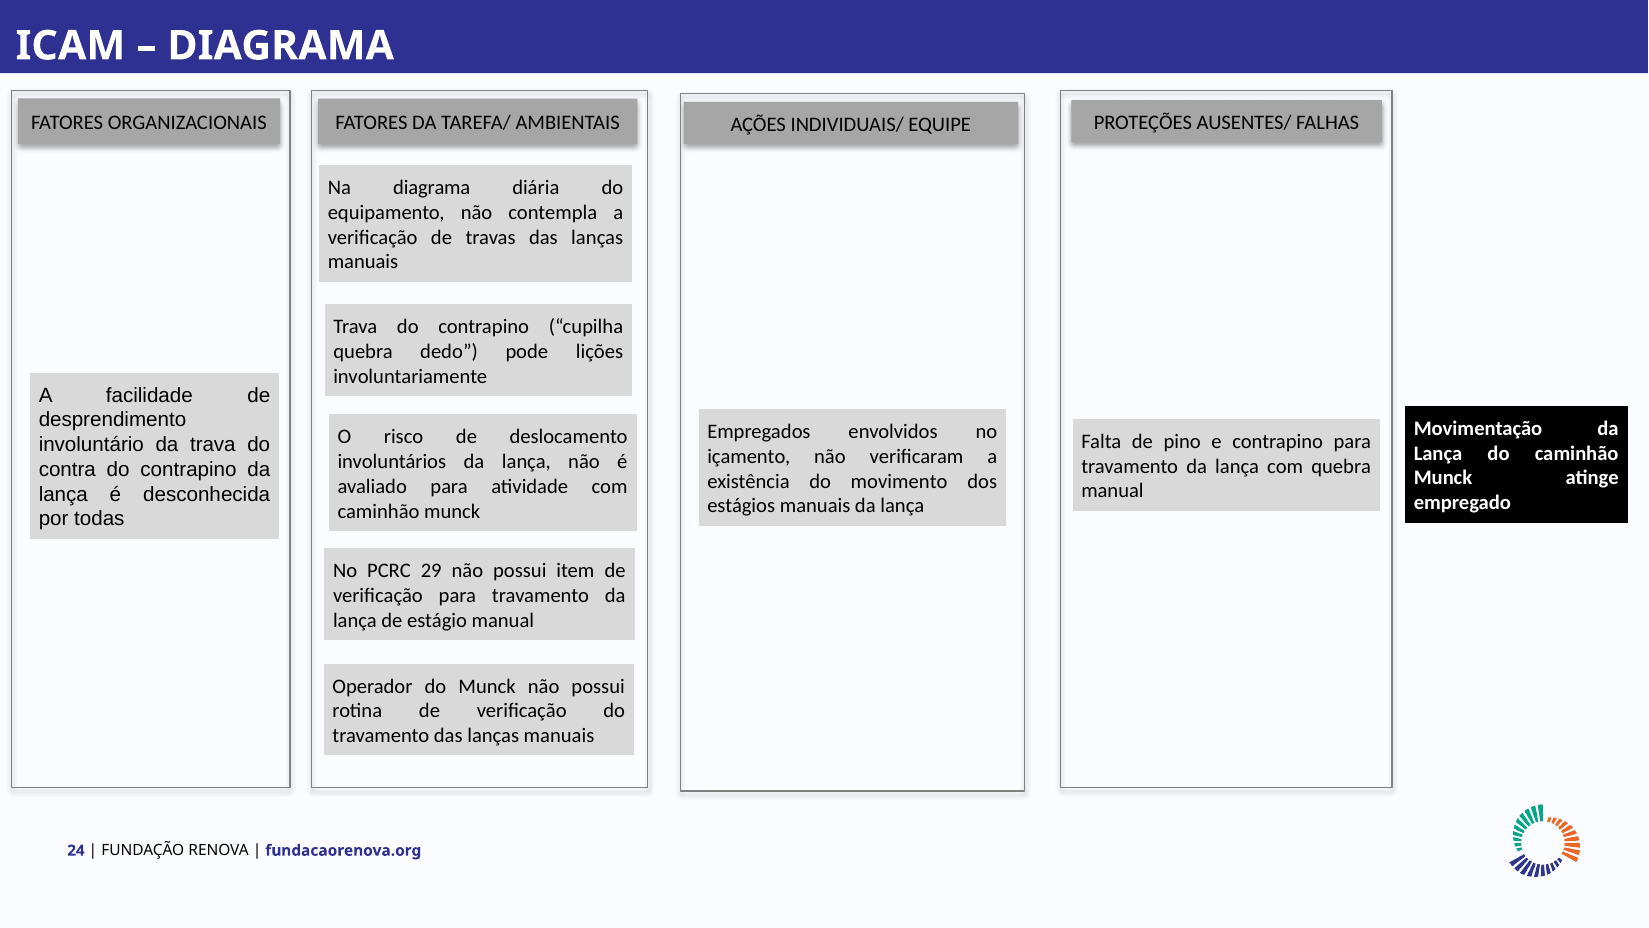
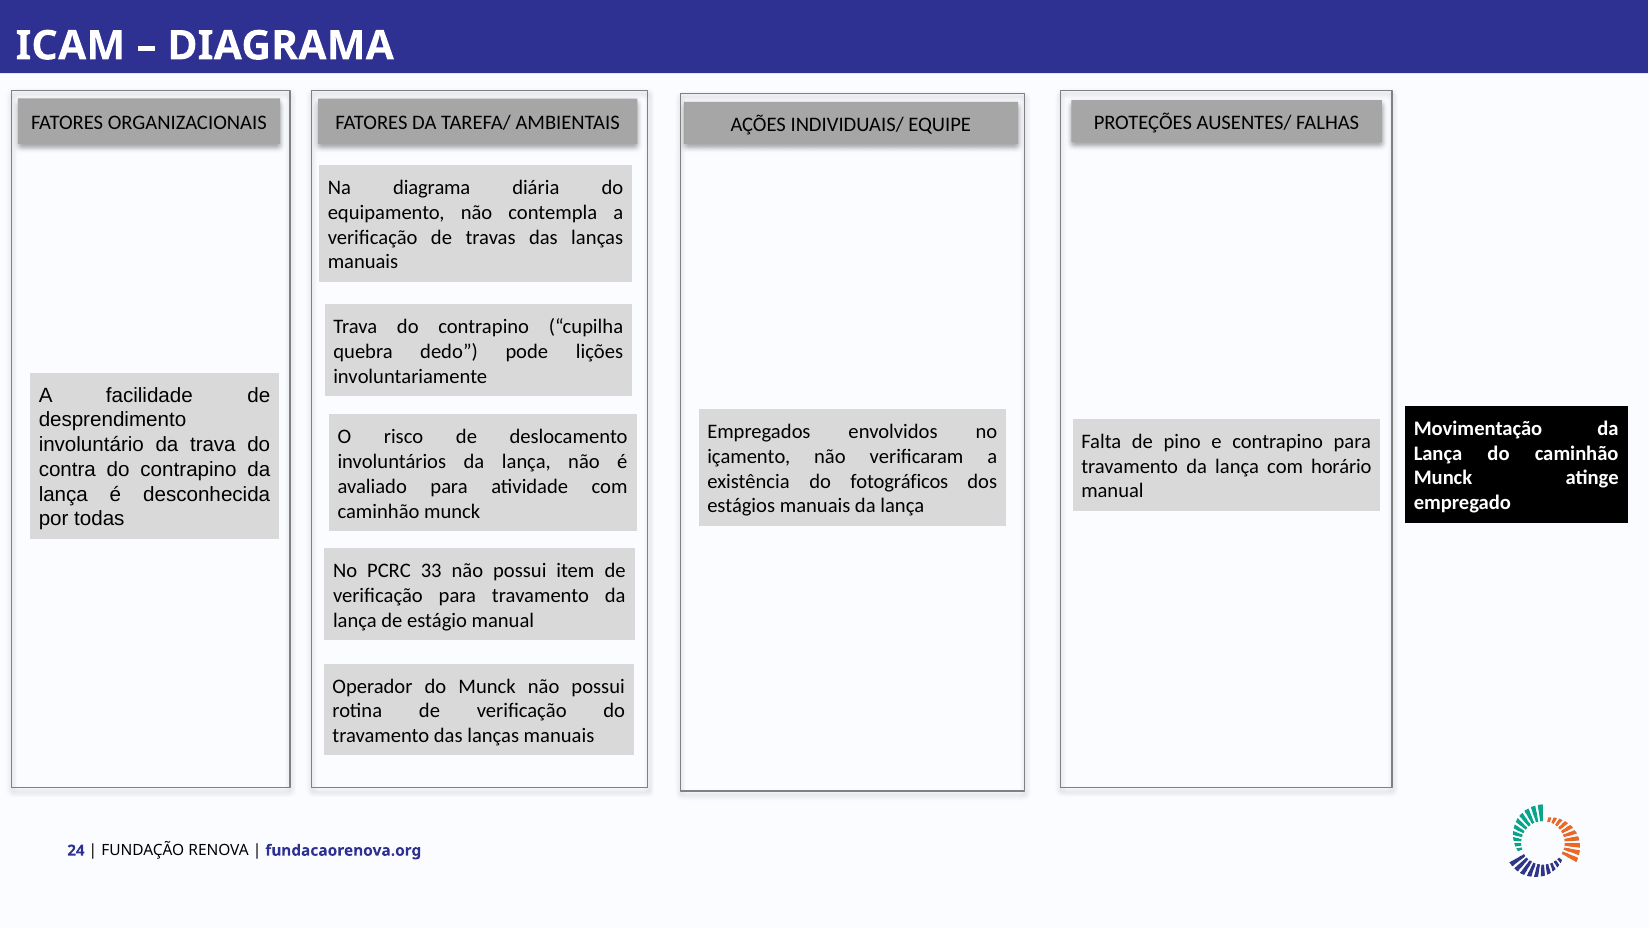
com quebra: quebra -> horário
movimento: movimento -> fotográficos
29: 29 -> 33
